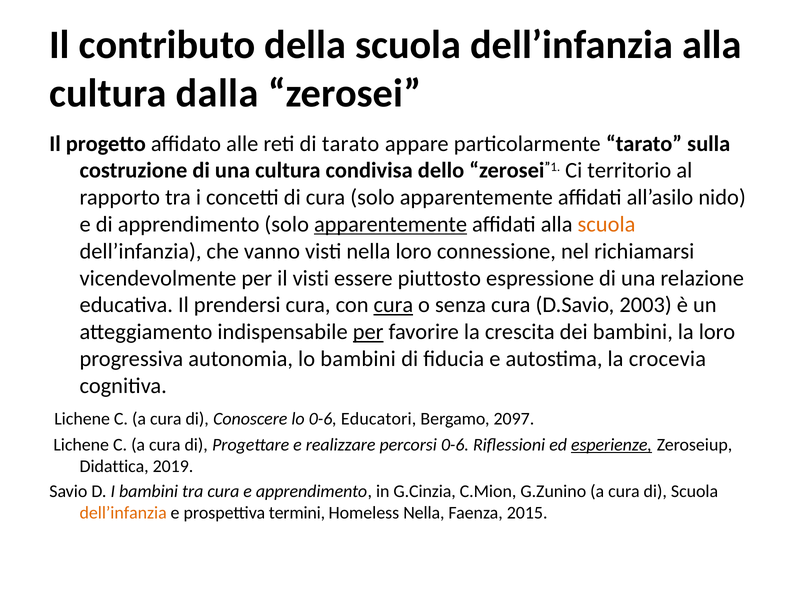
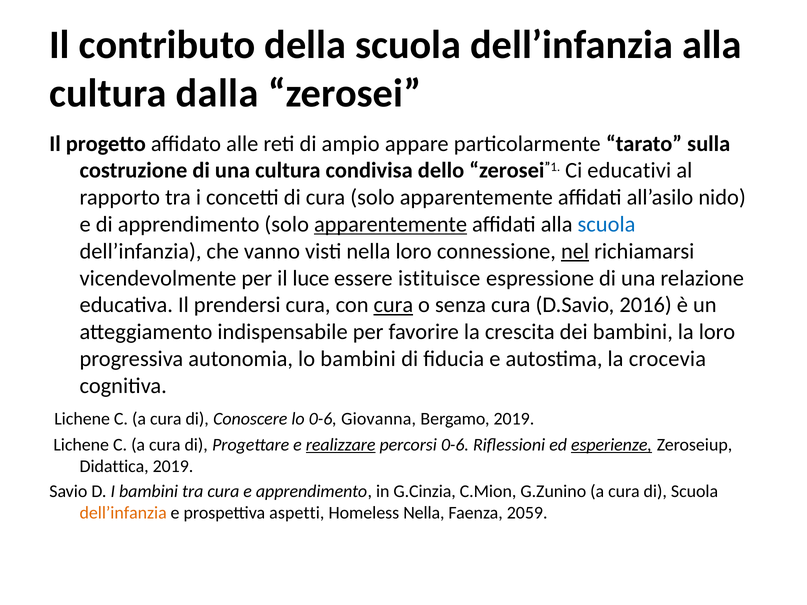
di tarato: tarato -> ampio
territorio: territorio -> educativi
scuola at (606, 224) colour: orange -> blue
nel underline: none -> present
il visti: visti -> luce
piuttosto: piuttosto -> istituisce
2003: 2003 -> 2016
per at (368, 332) underline: present -> none
Educatori: Educatori -> Giovanna
Bergamo 2097: 2097 -> 2019
realizzare underline: none -> present
termini: termini -> aspetti
2015: 2015 -> 2059
